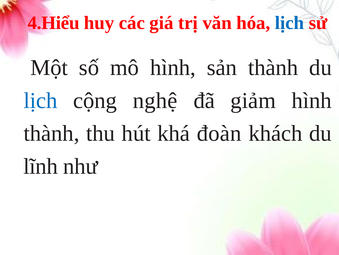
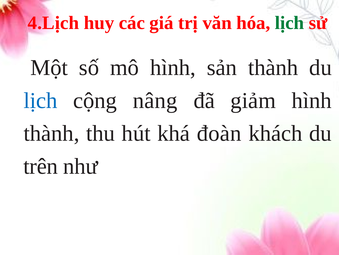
4.Hiểu: 4.Hiểu -> 4.Lịch
lịch at (290, 23) colour: blue -> green
nghệ: nghệ -> nâng
lĩnh: lĩnh -> trên
